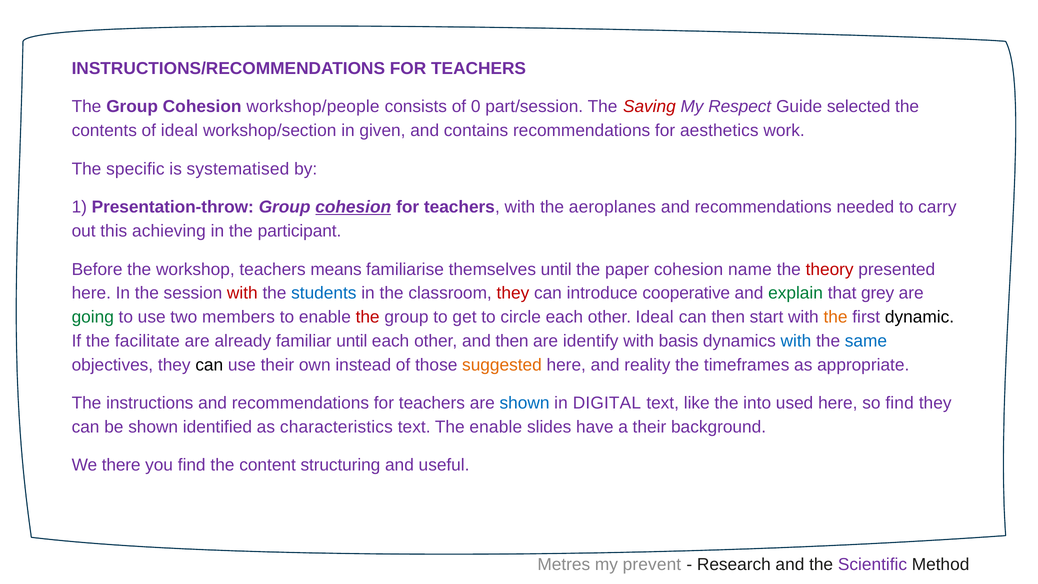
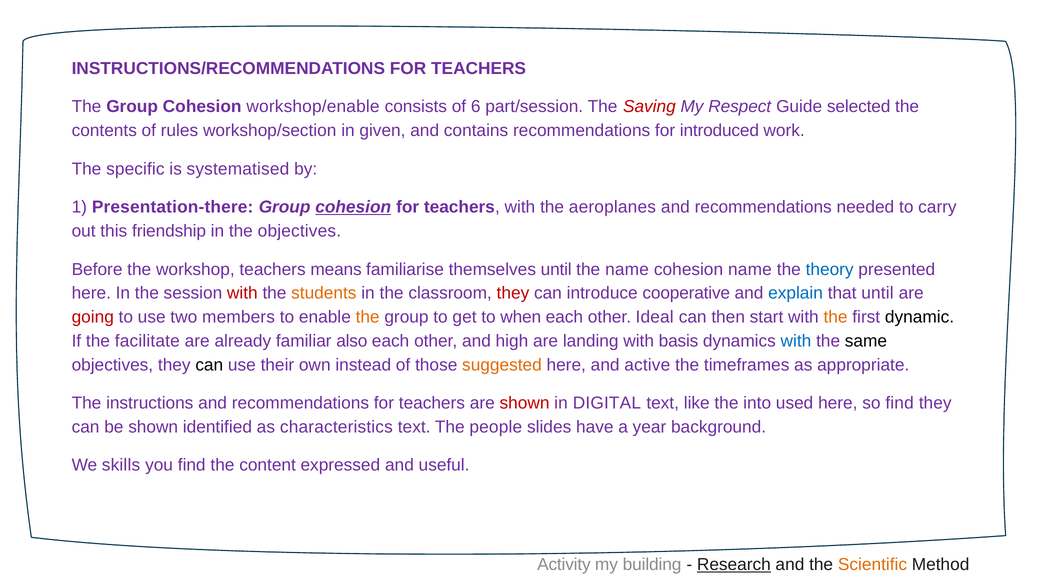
workshop/people: workshop/people -> workshop/enable
0: 0 -> 6
of ideal: ideal -> rules
aesthetics: aesthetics -> introduced
Presentation-throw: Presentation-throw -> Presentation-there
achieving: achieving -> friendship
the participant: participant -> objectives
the paper: paper -> name
theory colour: red -> blue
students colour: blue -> orange
explain colour: green -> blue
that grey: grey -> until
going colour: green -> red
the at (368, 317) colour: red -> orange
circle: circle -> when
familiar until: until -> also
and then: then -> high
identify: identify -> landing
same colour: blue -> black
reality: reality -> active
shown at (525, 403) colour: blue -> red
The enable: enable -> people
a their: their -> year
there: there -> skills
structuring: structuring -> expressed
Metres: Metres -> Activity
prevent: prevent -> building
Research underline: none -> present
Scientific colour: purple -> orange
